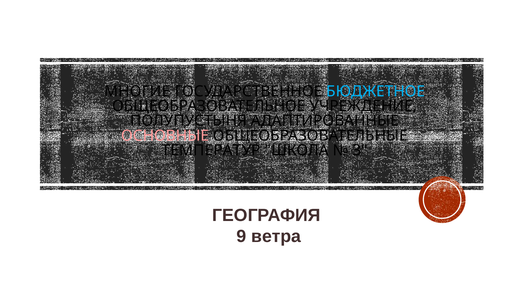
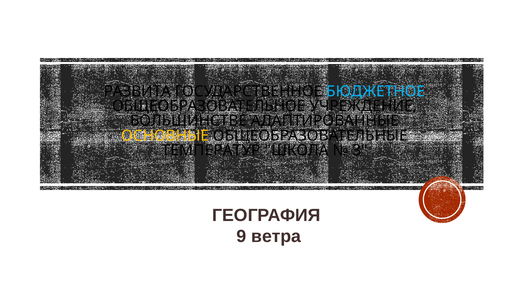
МНОГИЕ: МНОГИЕ -> РАЗВИТА
ПОЛУПУСТЫНЯ: ПОЛУПУСТЫНЯ -> БОЛЬШИНСТВЕ
ОСНОВНЫЕ colour: pink -> yellow
